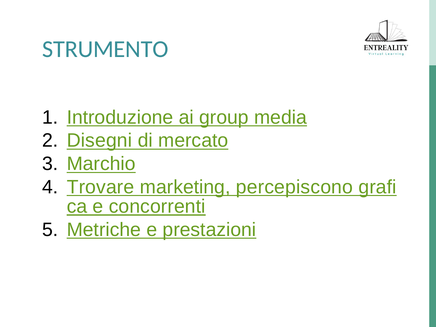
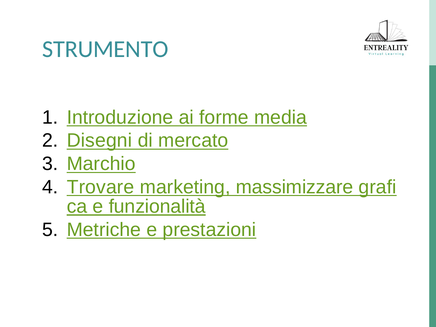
group: group -> forme
percepiscono: percepiscono -> massimizzare
concorrenti: concorrenti -> funzionalità
